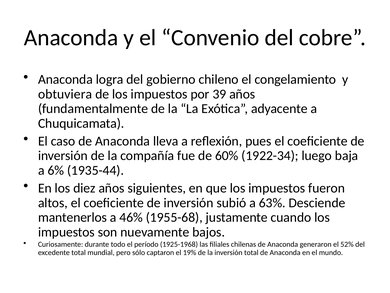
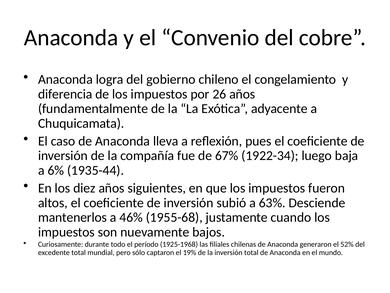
obtuviera: obtuviera -> diferencia
39: 39 -> 26
60%: 60% -> 67%
